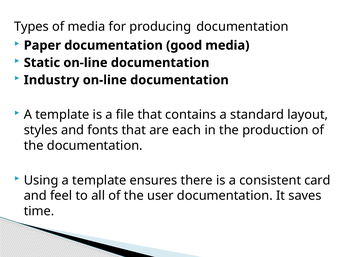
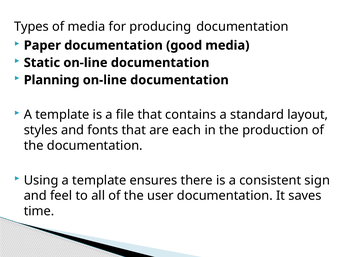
Industry: Industry -> Planning
card: card -> sign
